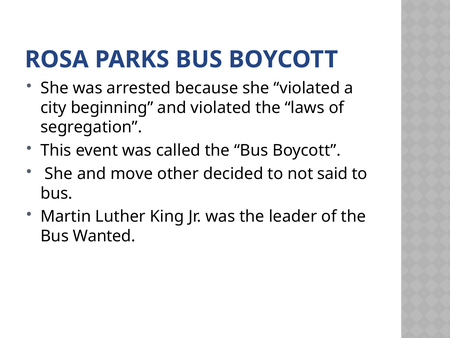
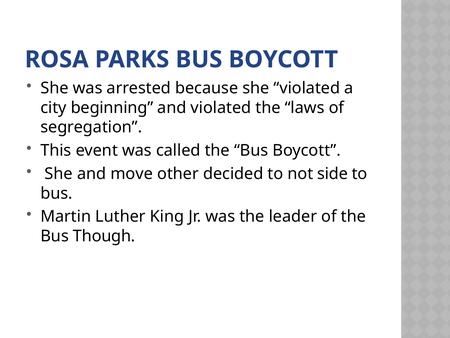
said: said -> side
Wanted: Wanted -> Though
